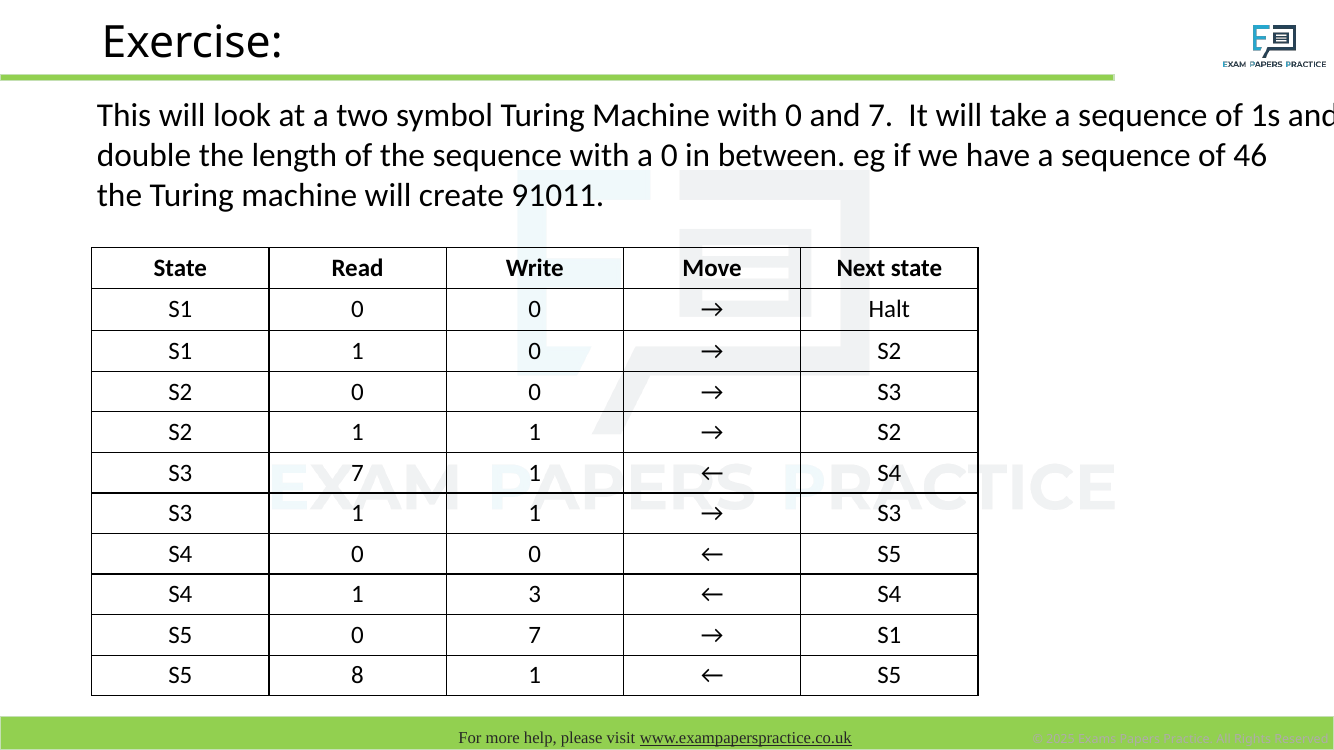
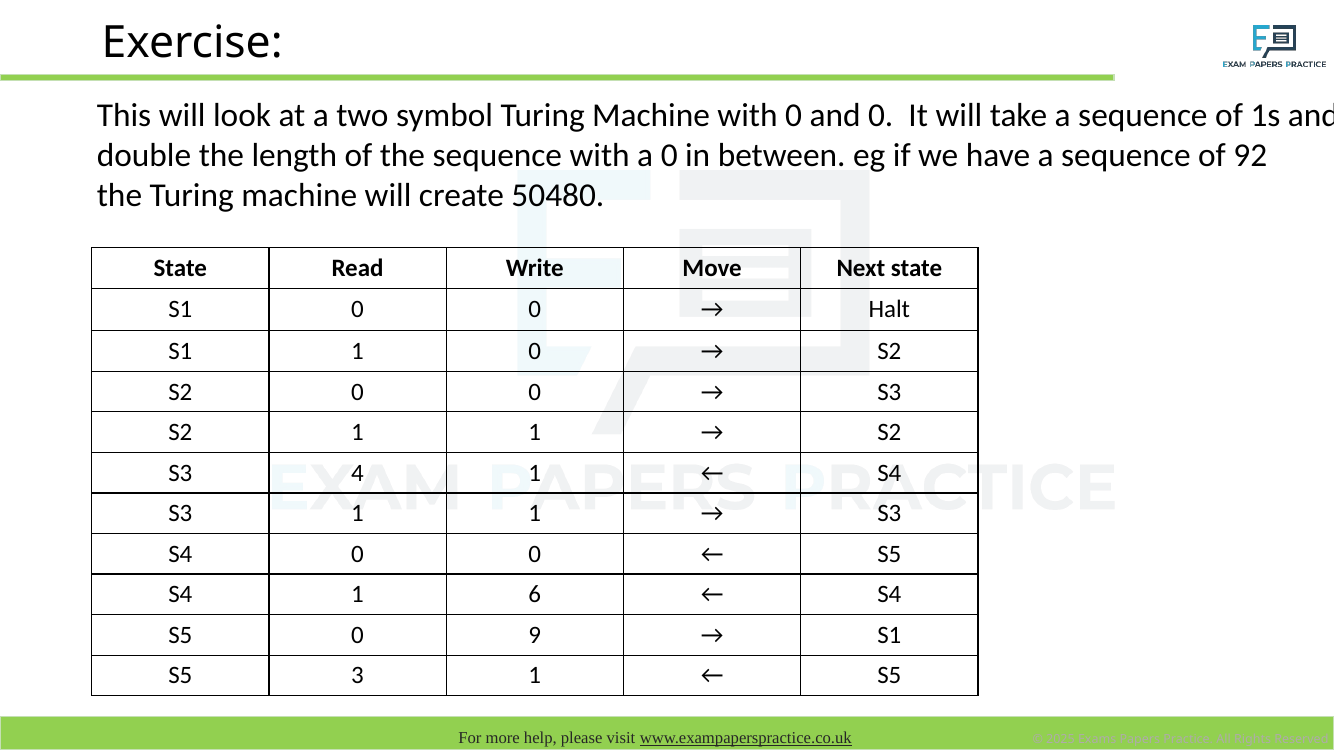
and 7: 7 -> 0
46: 46 -> 92
91011: 91011 -> 50480
S3 7: 7 -> 4
3: 3 -> 6
0 7: 7 -> 9
8: 8 -> 3
